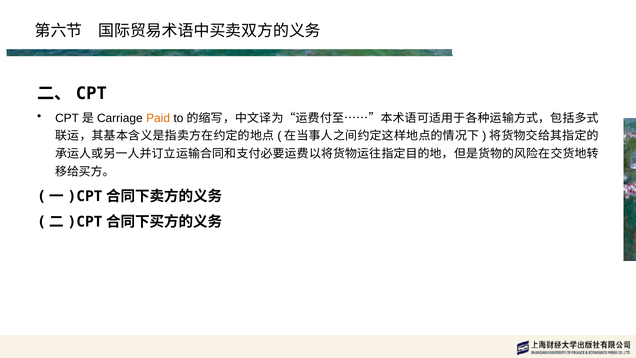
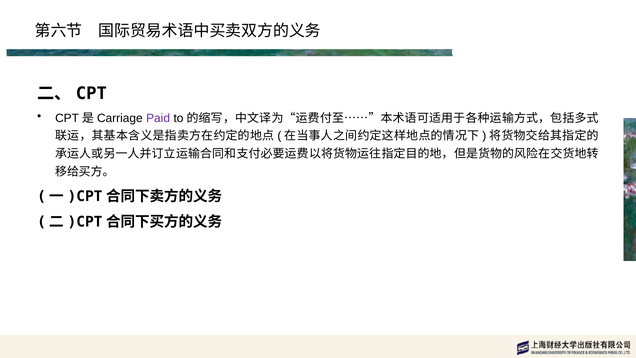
Paid colour: orange -> purple
